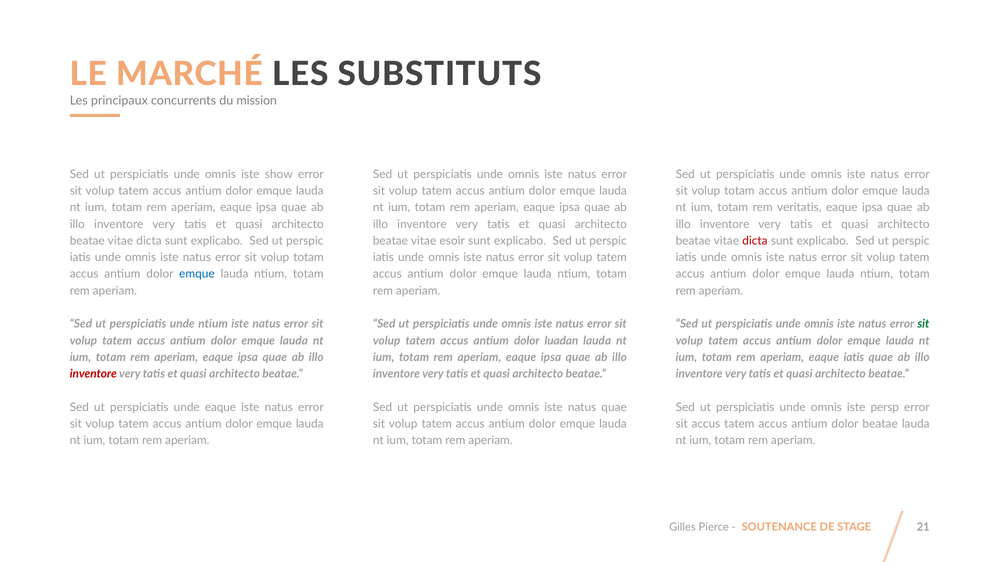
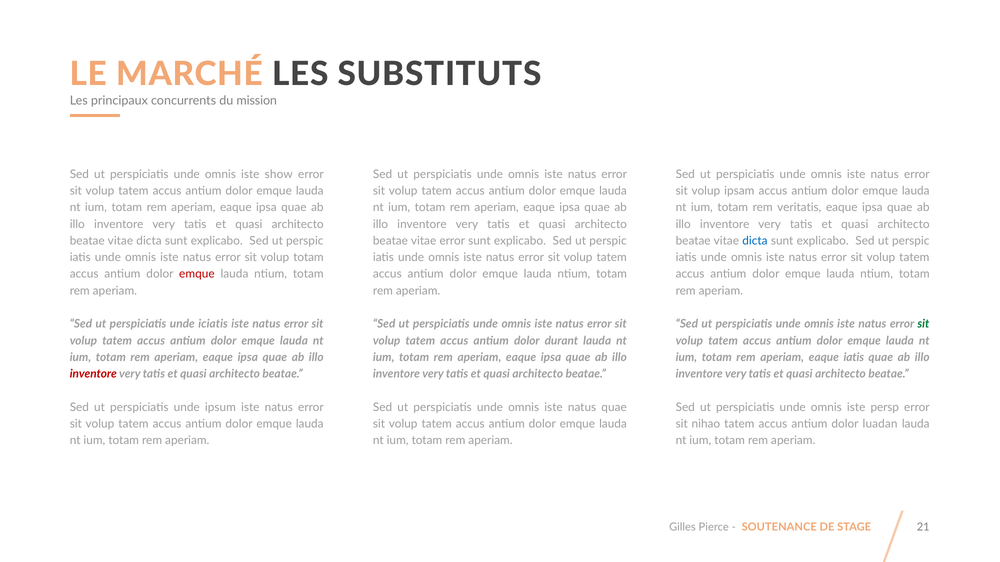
totam at (739, 191): totam -> ipsam
vitae esoir: esoir -> error
dicta at (755, 241) colour: red -> blue
emque at (197, 274) colour: blue -> red
unde ntium: ntium -> iciatis
luadan: luadan -> durant
unde eaque: eaque -> ipsum
sit accus: accus -> nihao
dolor beatae: beatae -> luadan
